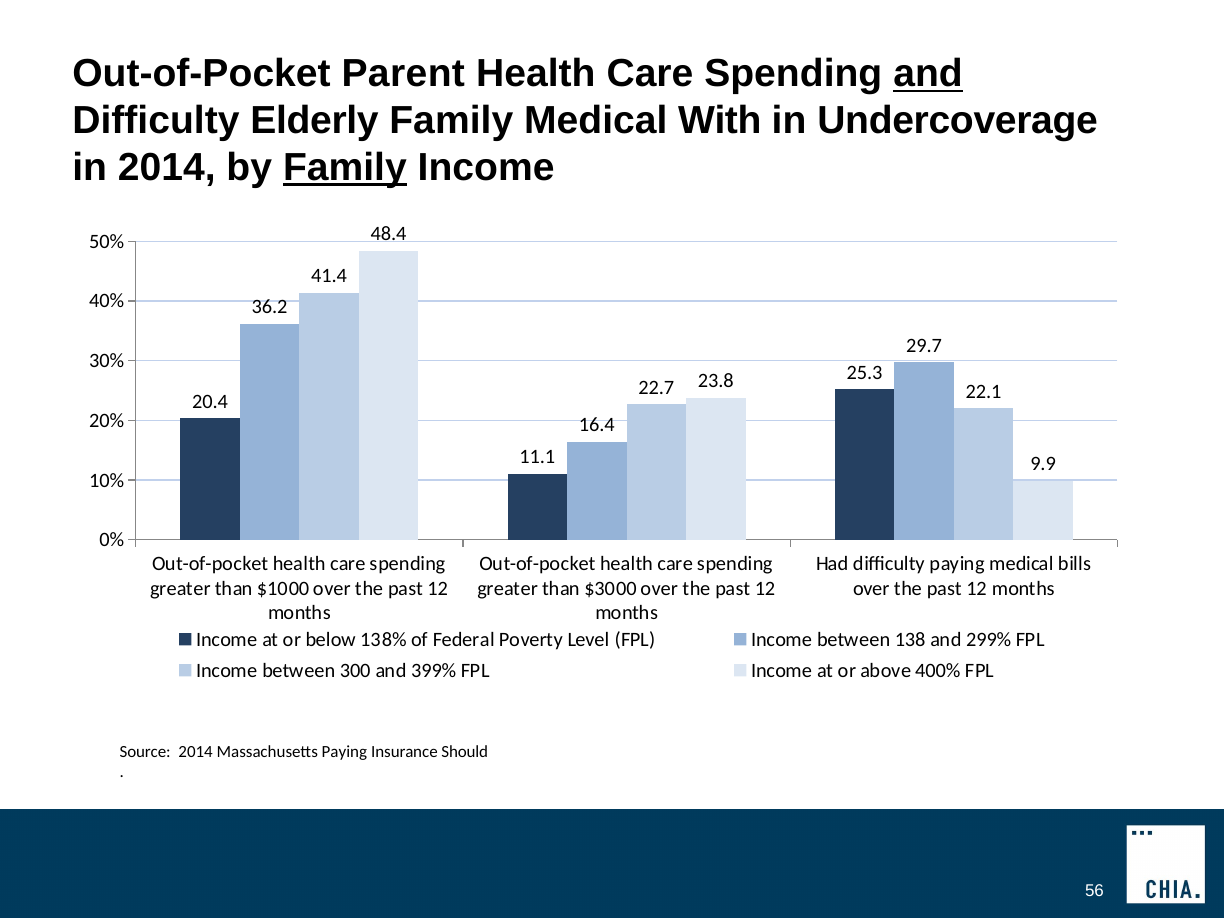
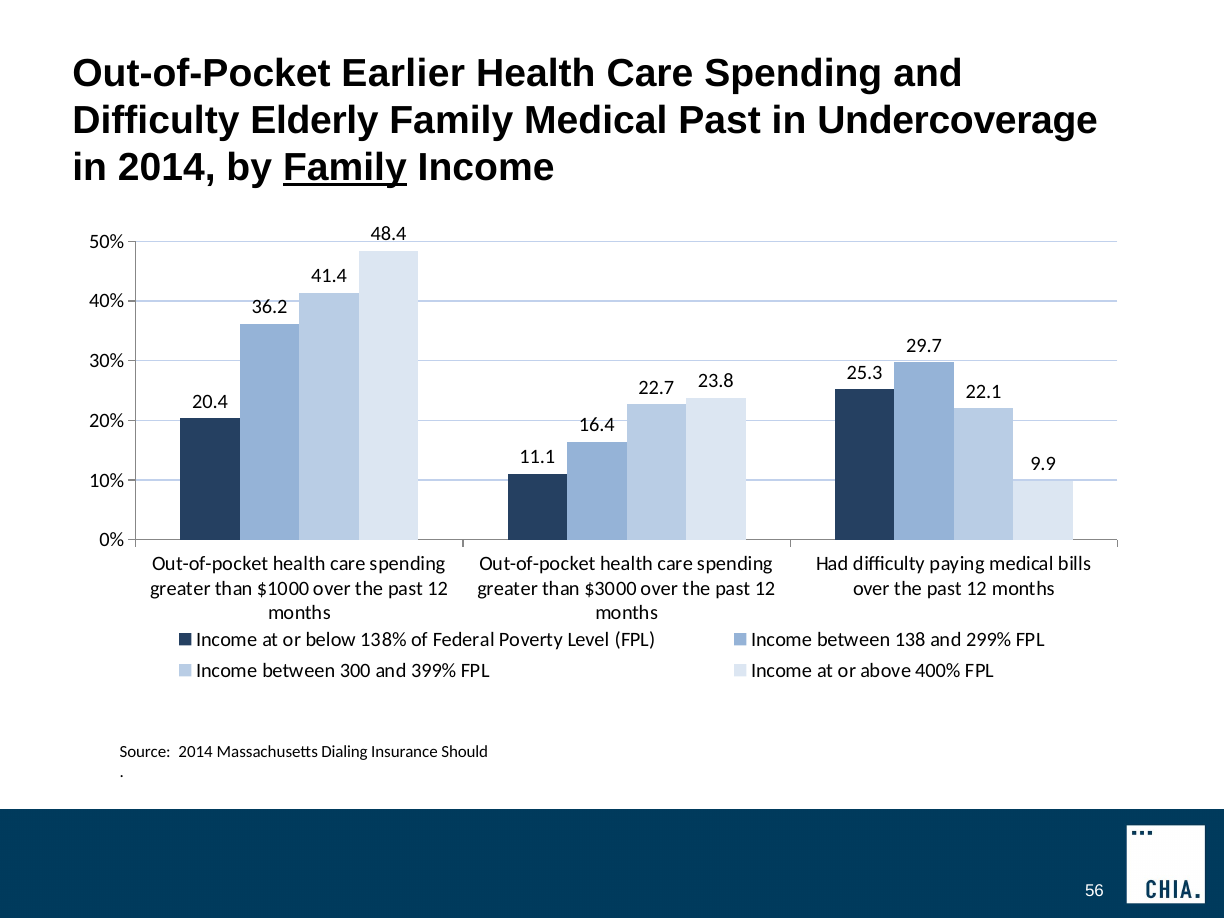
Parent: Parent -> Earlier
and at (928, 74) underline: present -> none
Medical With: With -> Past
Massachusetts Paying: Paying -> Dialing
